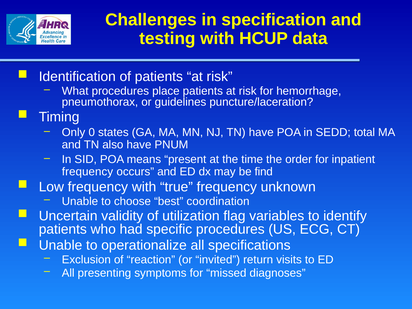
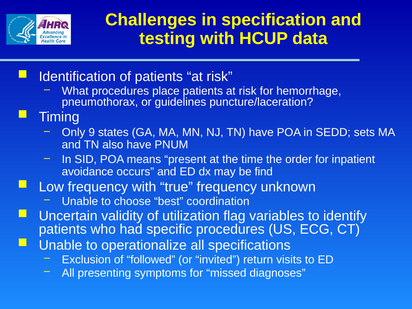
0: 0 -> 9
total: total -> sets
frequency at (88, 172): frequency -> avoidance
reaction: reaction -> followed
